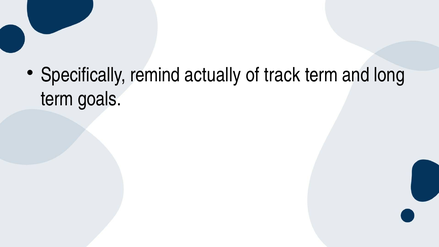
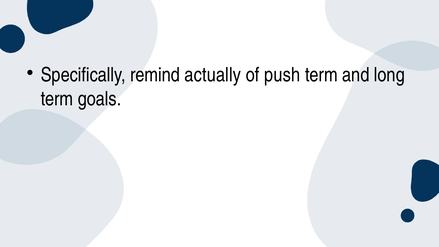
track: track -> push
